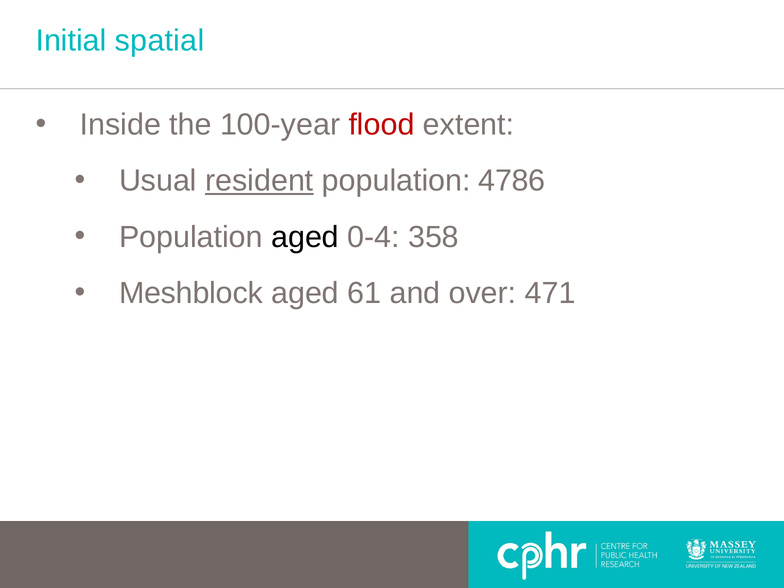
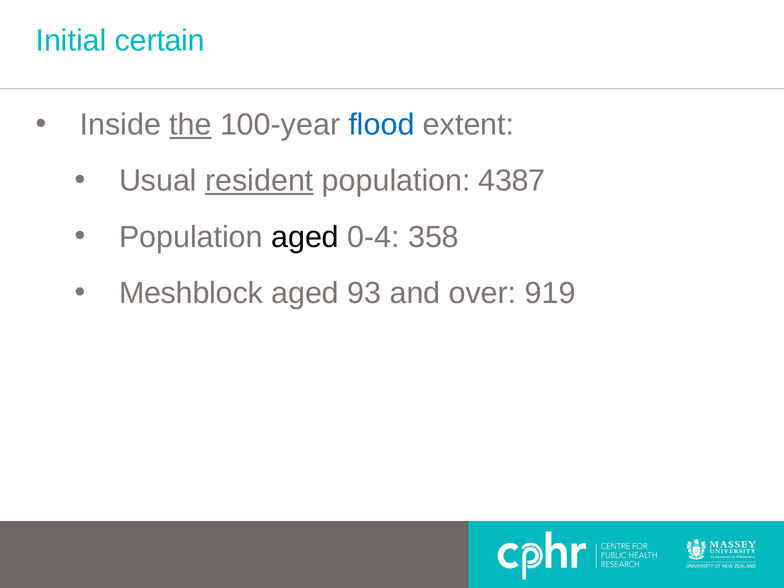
spatial: spatial -> certain
the underline: none -> present
flood colour: red -> blue
4786: 4786 -> 4387
61: 61 -> 93
471: 471 -> 919
